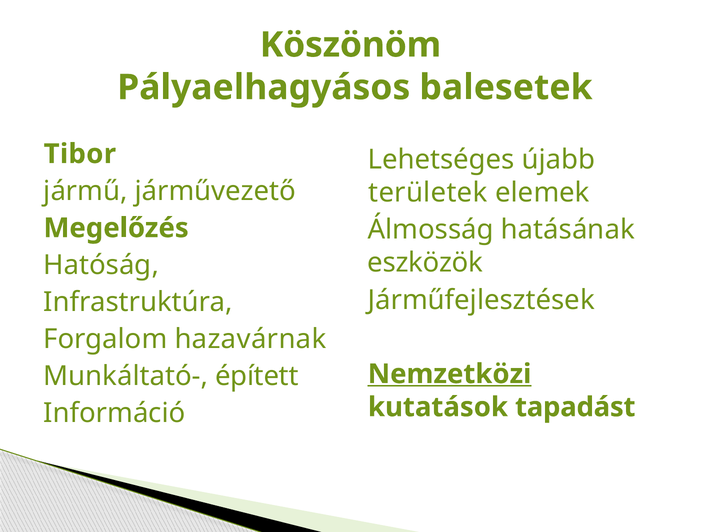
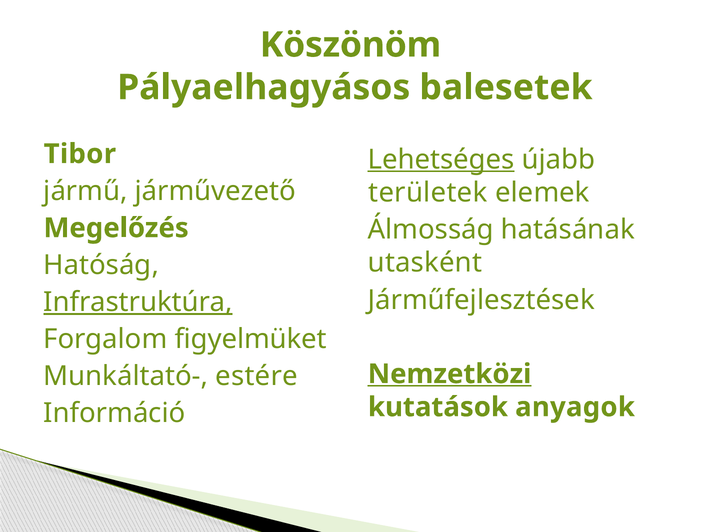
Lehetséges underline: none -> present
eszközök: eszközök -> utasként
Infrastruktúra underline: none -> present
hazavárnak: hazavárnak -> figyelmüket
épített: épített -> estére
tapadást: tapadást -> anyagok
